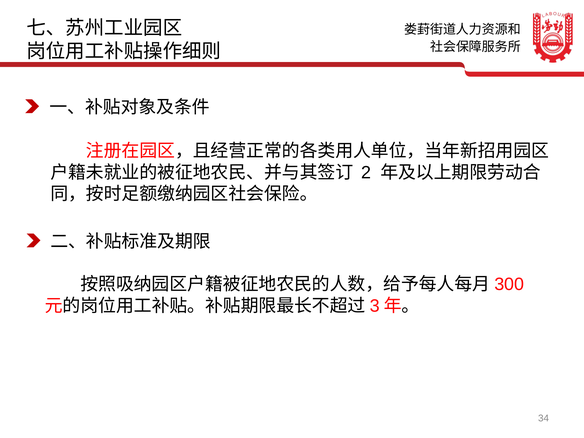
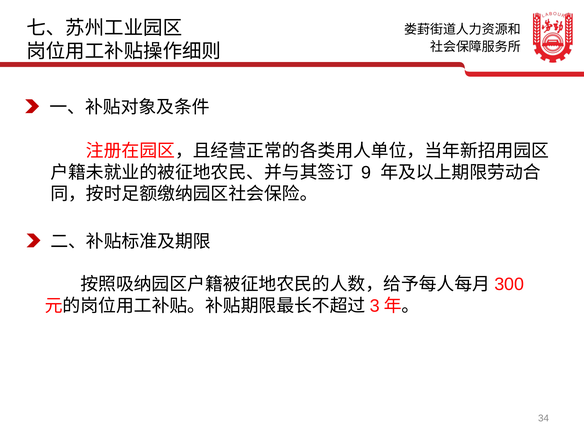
2: 2 -> 9
